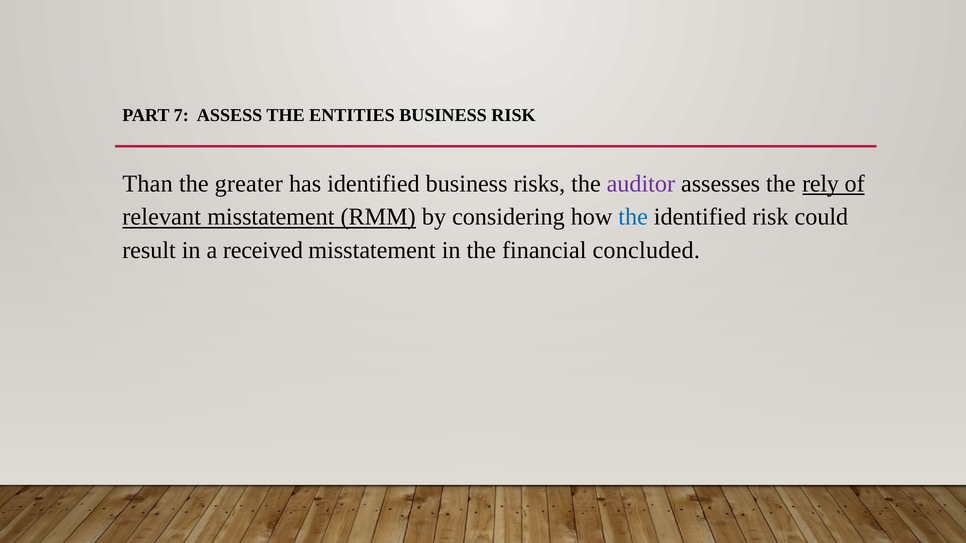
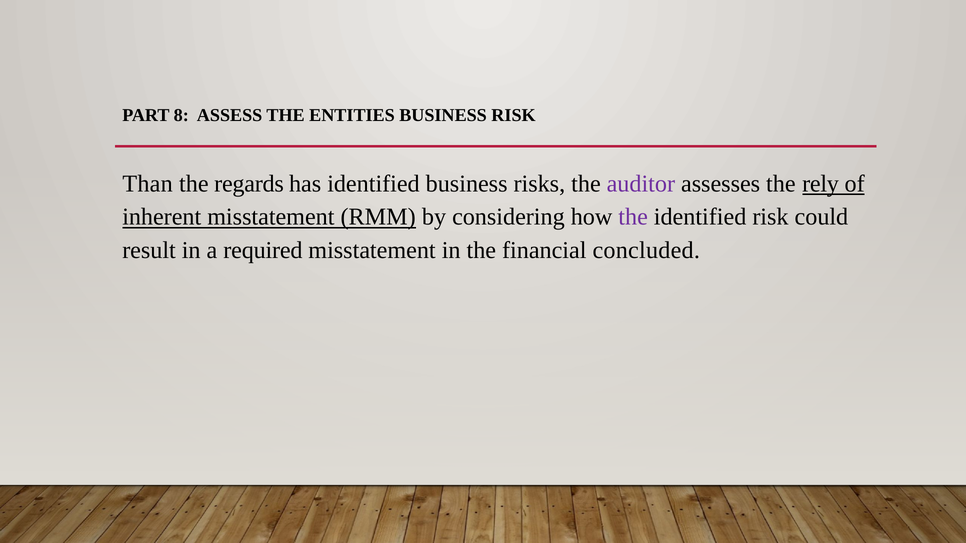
7: 7 -> 8
greater: greater -> regards
relevant: relevant -> inherent
the at (633, 217) colour: blue -> purple
received: received -> required
